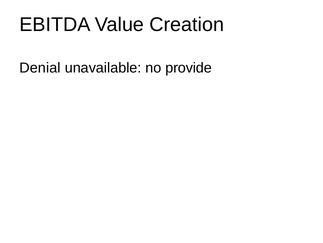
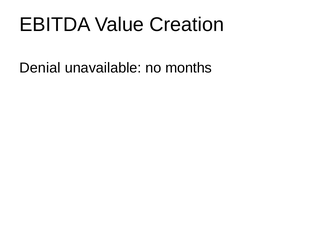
provide: provide -> months
